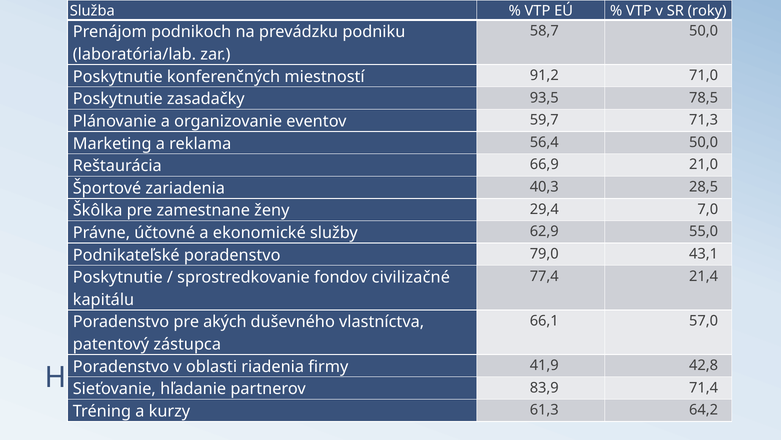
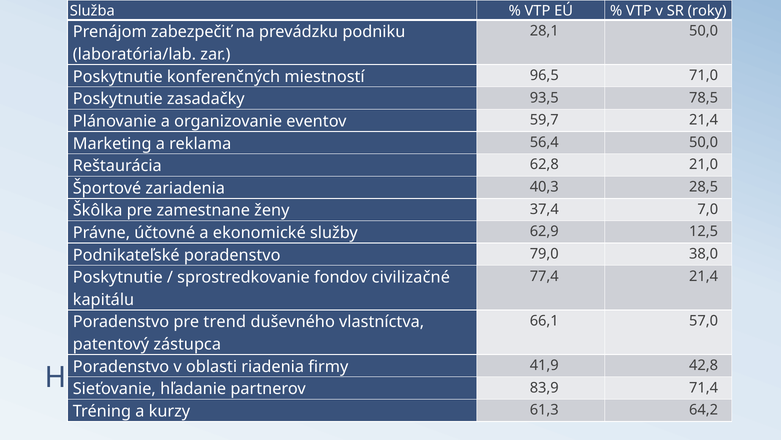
58,7: 58,7 -> 28,1
podnikoch: podnikoch -> zabezpečiť
91,2: 91,2 -> 96,5
59,7 71,3: 71,3 -> 21,4
66,9: 66,9 -> 62,8
29,4: 29,4 -> 37,4
55,0: 55,0 -> 12,5
43,1: 43,1 -> 38,0
akých: akých -> trend
